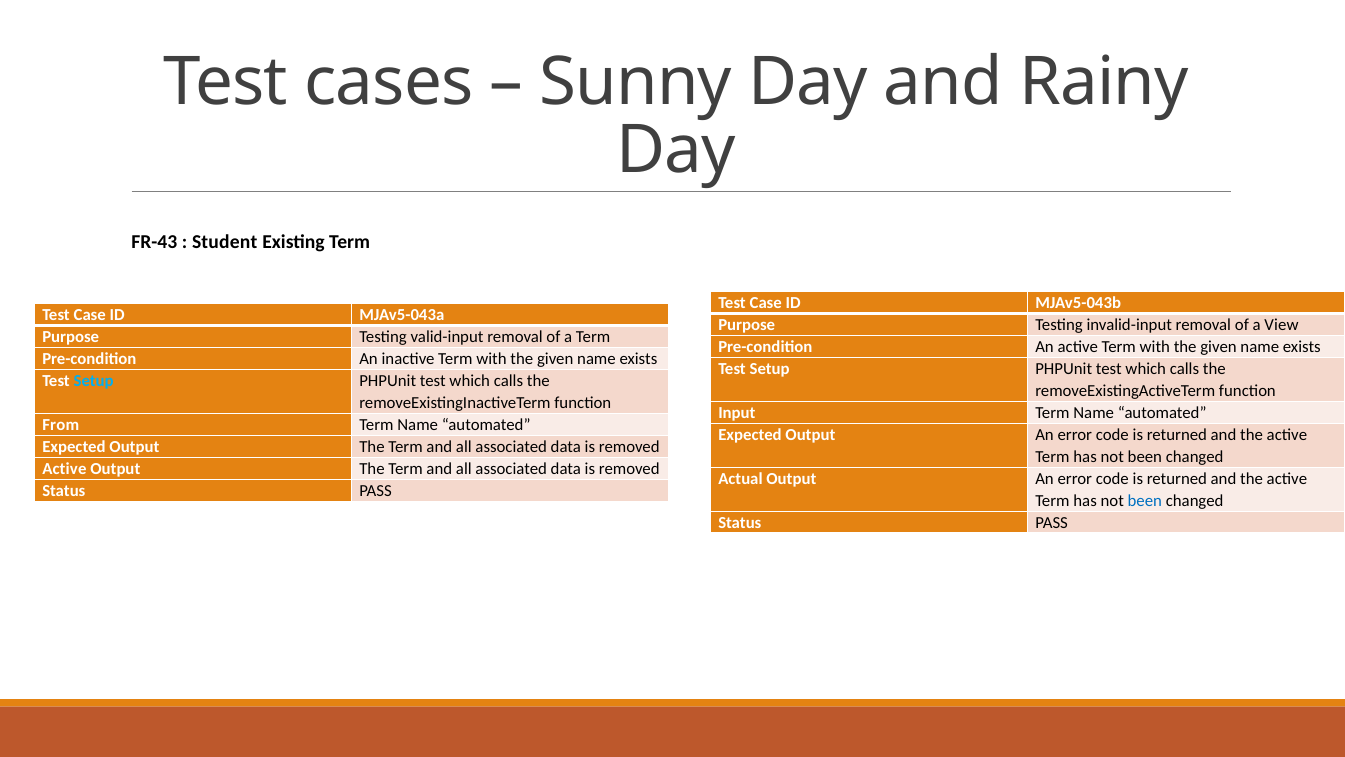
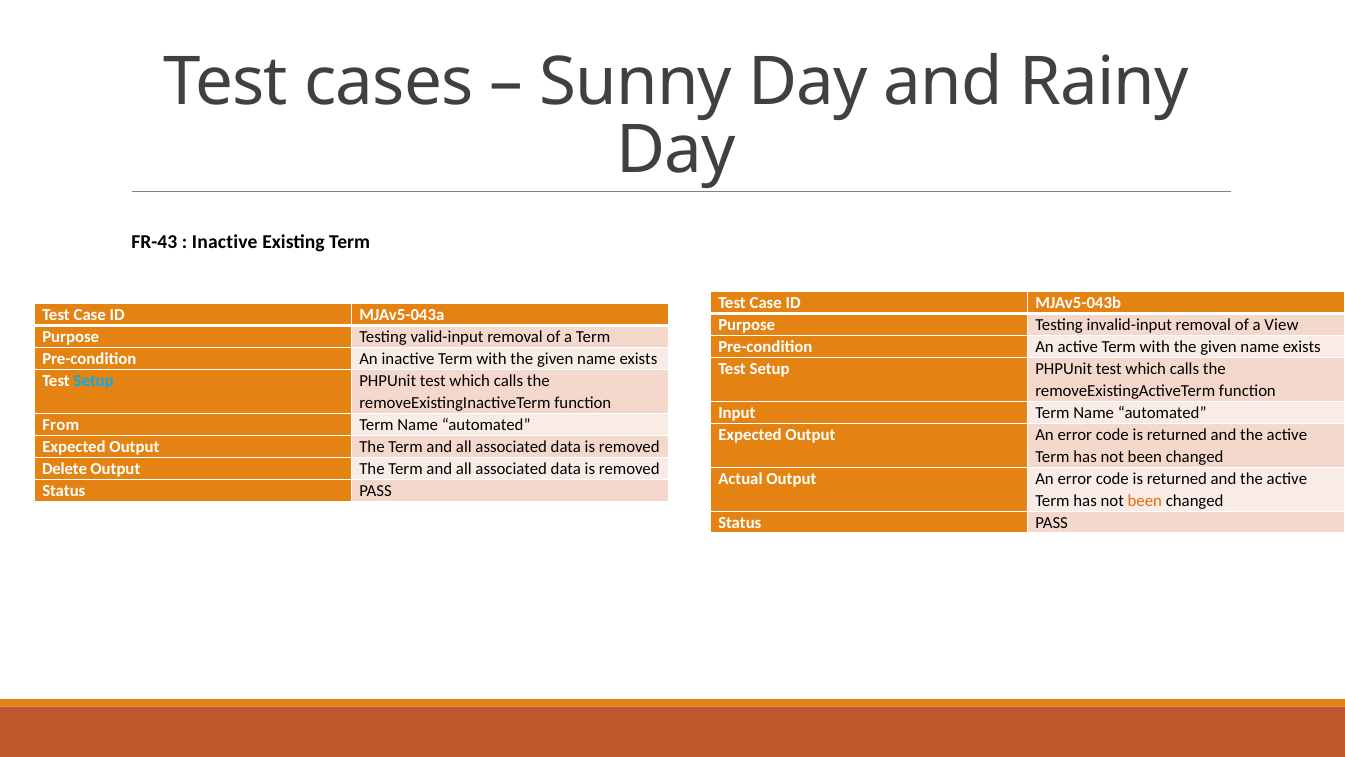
Student at (225, 242): Student -> Inactive
Active at (64, 469): Active -> Delete
been at (1145, 501) colour: blue -> orange
